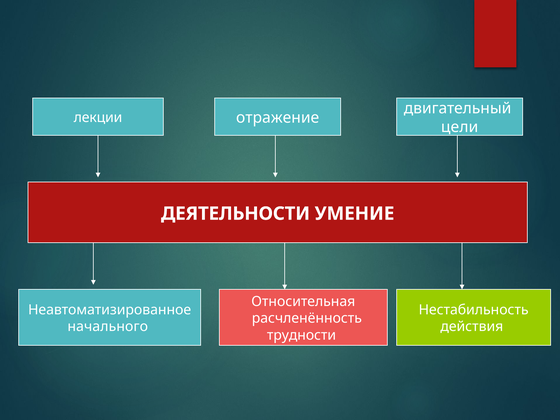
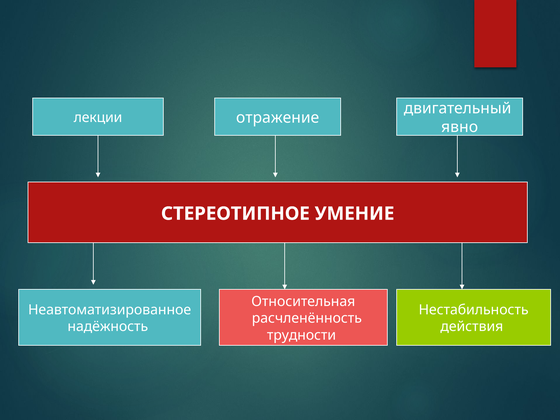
цели: цели -> явно
ДЕЯТЕЛЬНОСТИ: ДЕЯТЕЛЬНОСТИ -> СТЕРЕОТИПНОЕ
начального: начального -> надёжность
